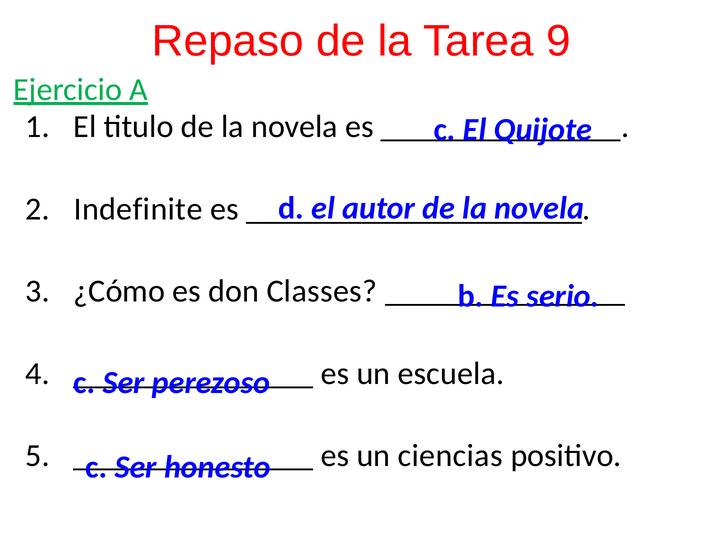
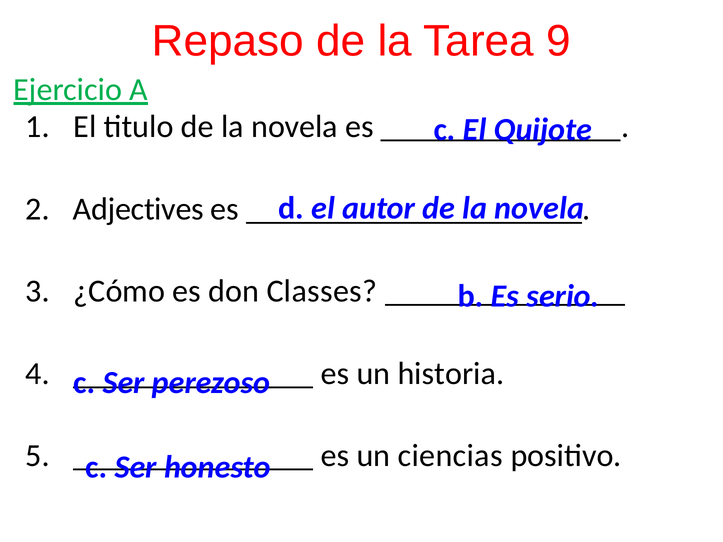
Indefinite: Indefinite -> Adjectives
escuela: escuela -> historia
